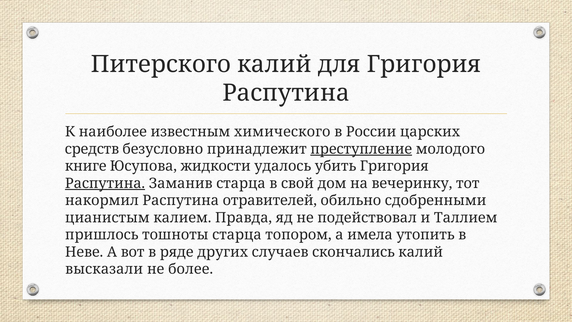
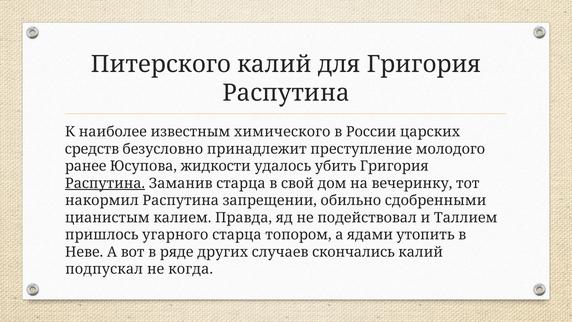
преступление underline: present -> none
книге: книге -> ранее
отравителей: отравителей -> запрещении
тошноты: тошноты -> угарного
имела: имела -> ядами
высказали: высказали -> подпускал
более: более -> когда
